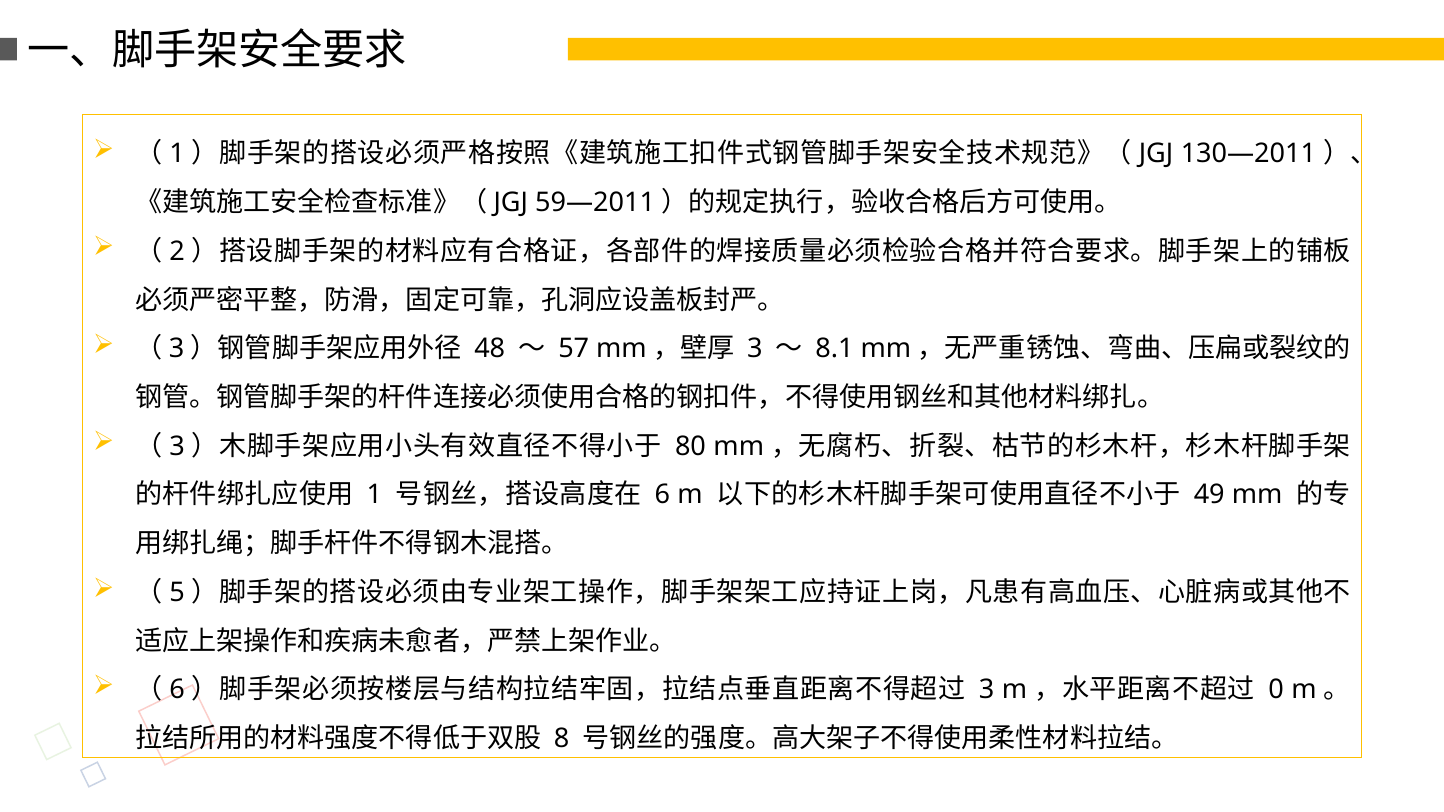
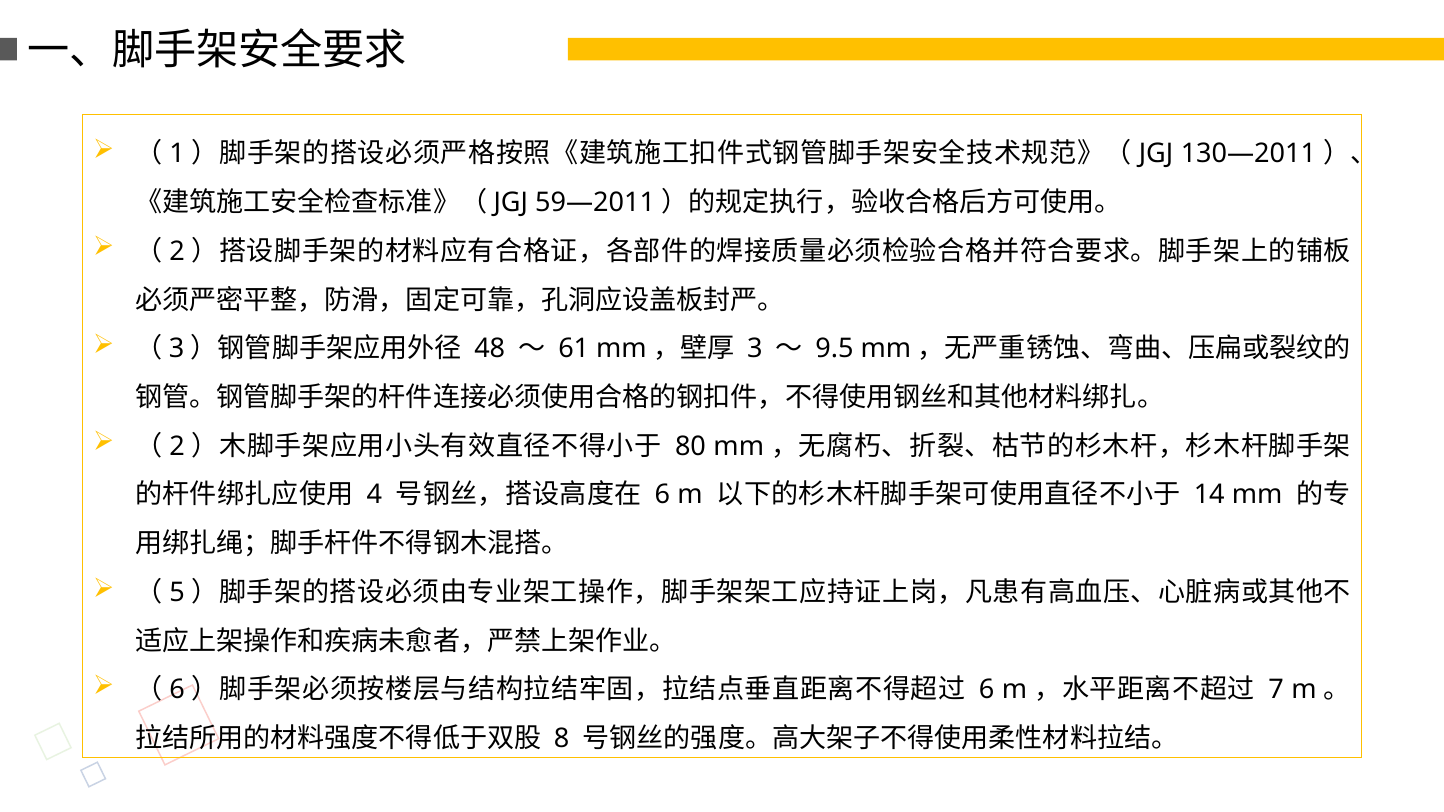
57: 57 -> 61
8.1: 8.1 -> 9.5
3 at (177, 446): 3 -> 2
1 at (374, 495): 1 -> 4
49: 49 -> 14
3 at (987, 690): 3 -> 6
0: 0 -> 7
